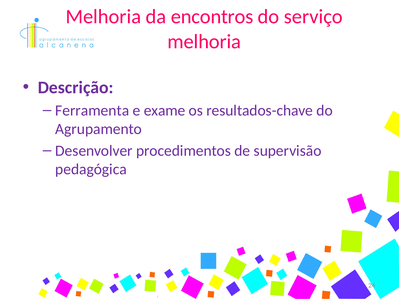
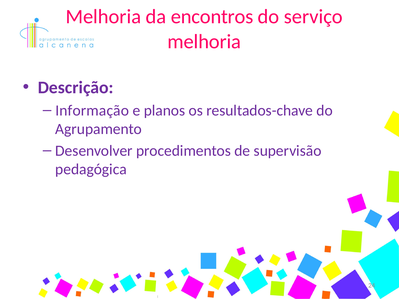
Ferramenta: Ferramenta -> Informação
exame: exame -> planos
